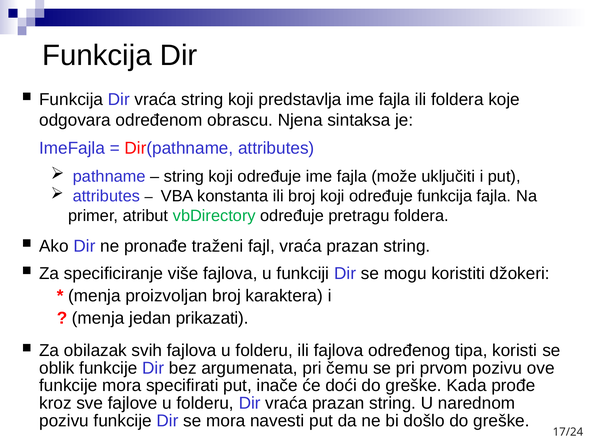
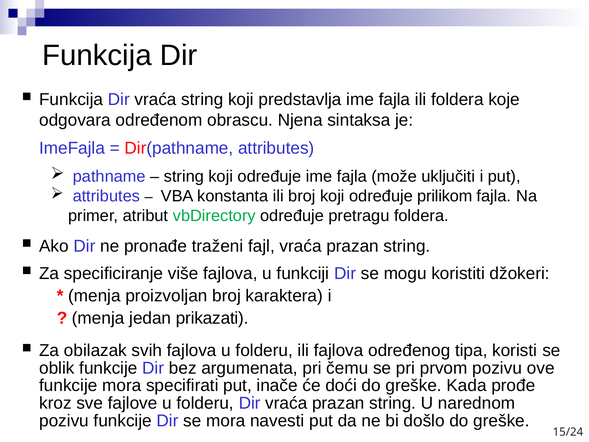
određuje funkcija: funkcija -> prilikom
17/24: 17/24 -> 15/24
